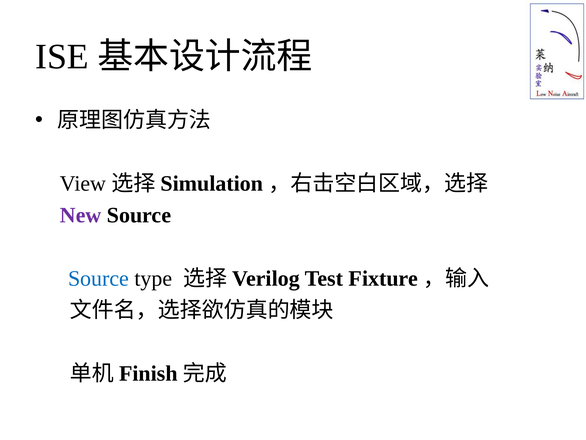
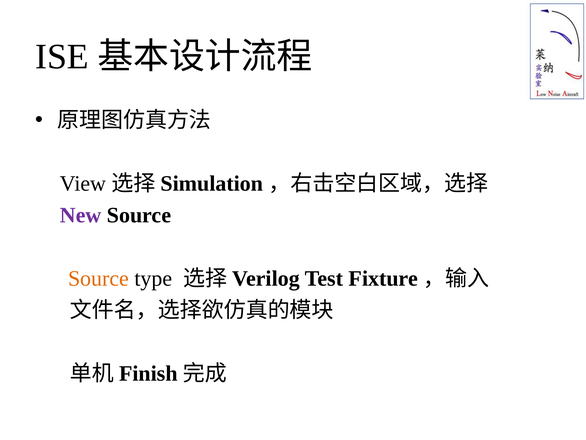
Source at (99, 278) colour: blue -> orange
